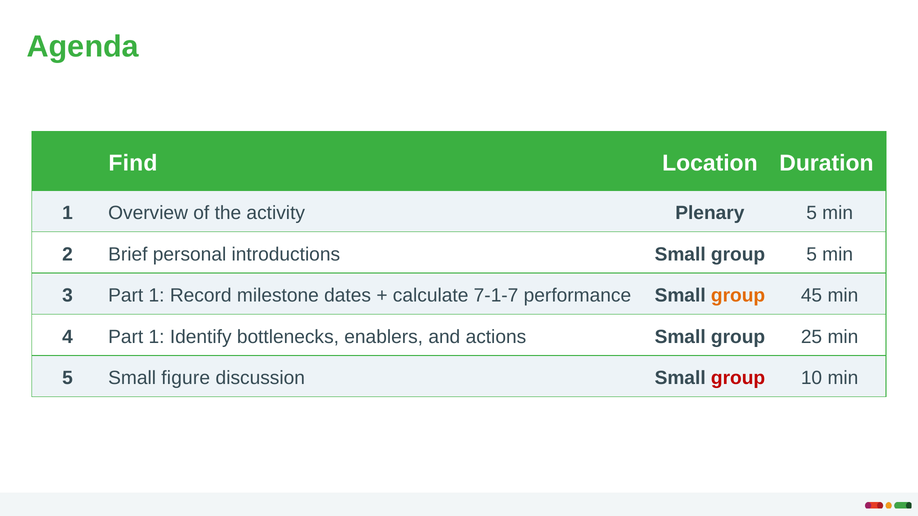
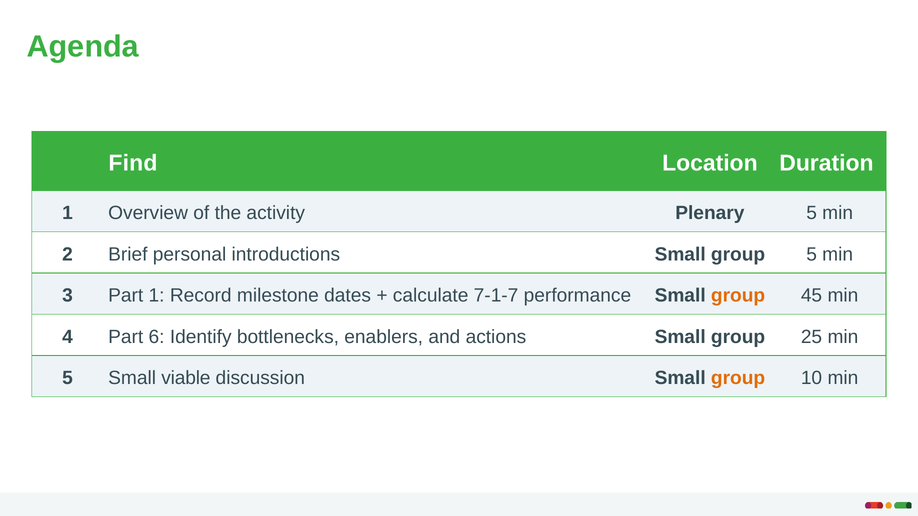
4 Part 1: 1 -> 6
figure: figure -> viable
group at (738, 378) colour: red -> orange
